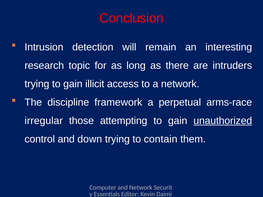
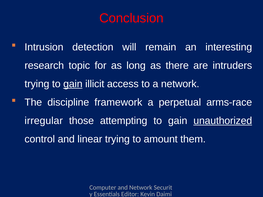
gain at (73, 84) underline: none -> present
down: down -> linear
contain: contain -> amount
